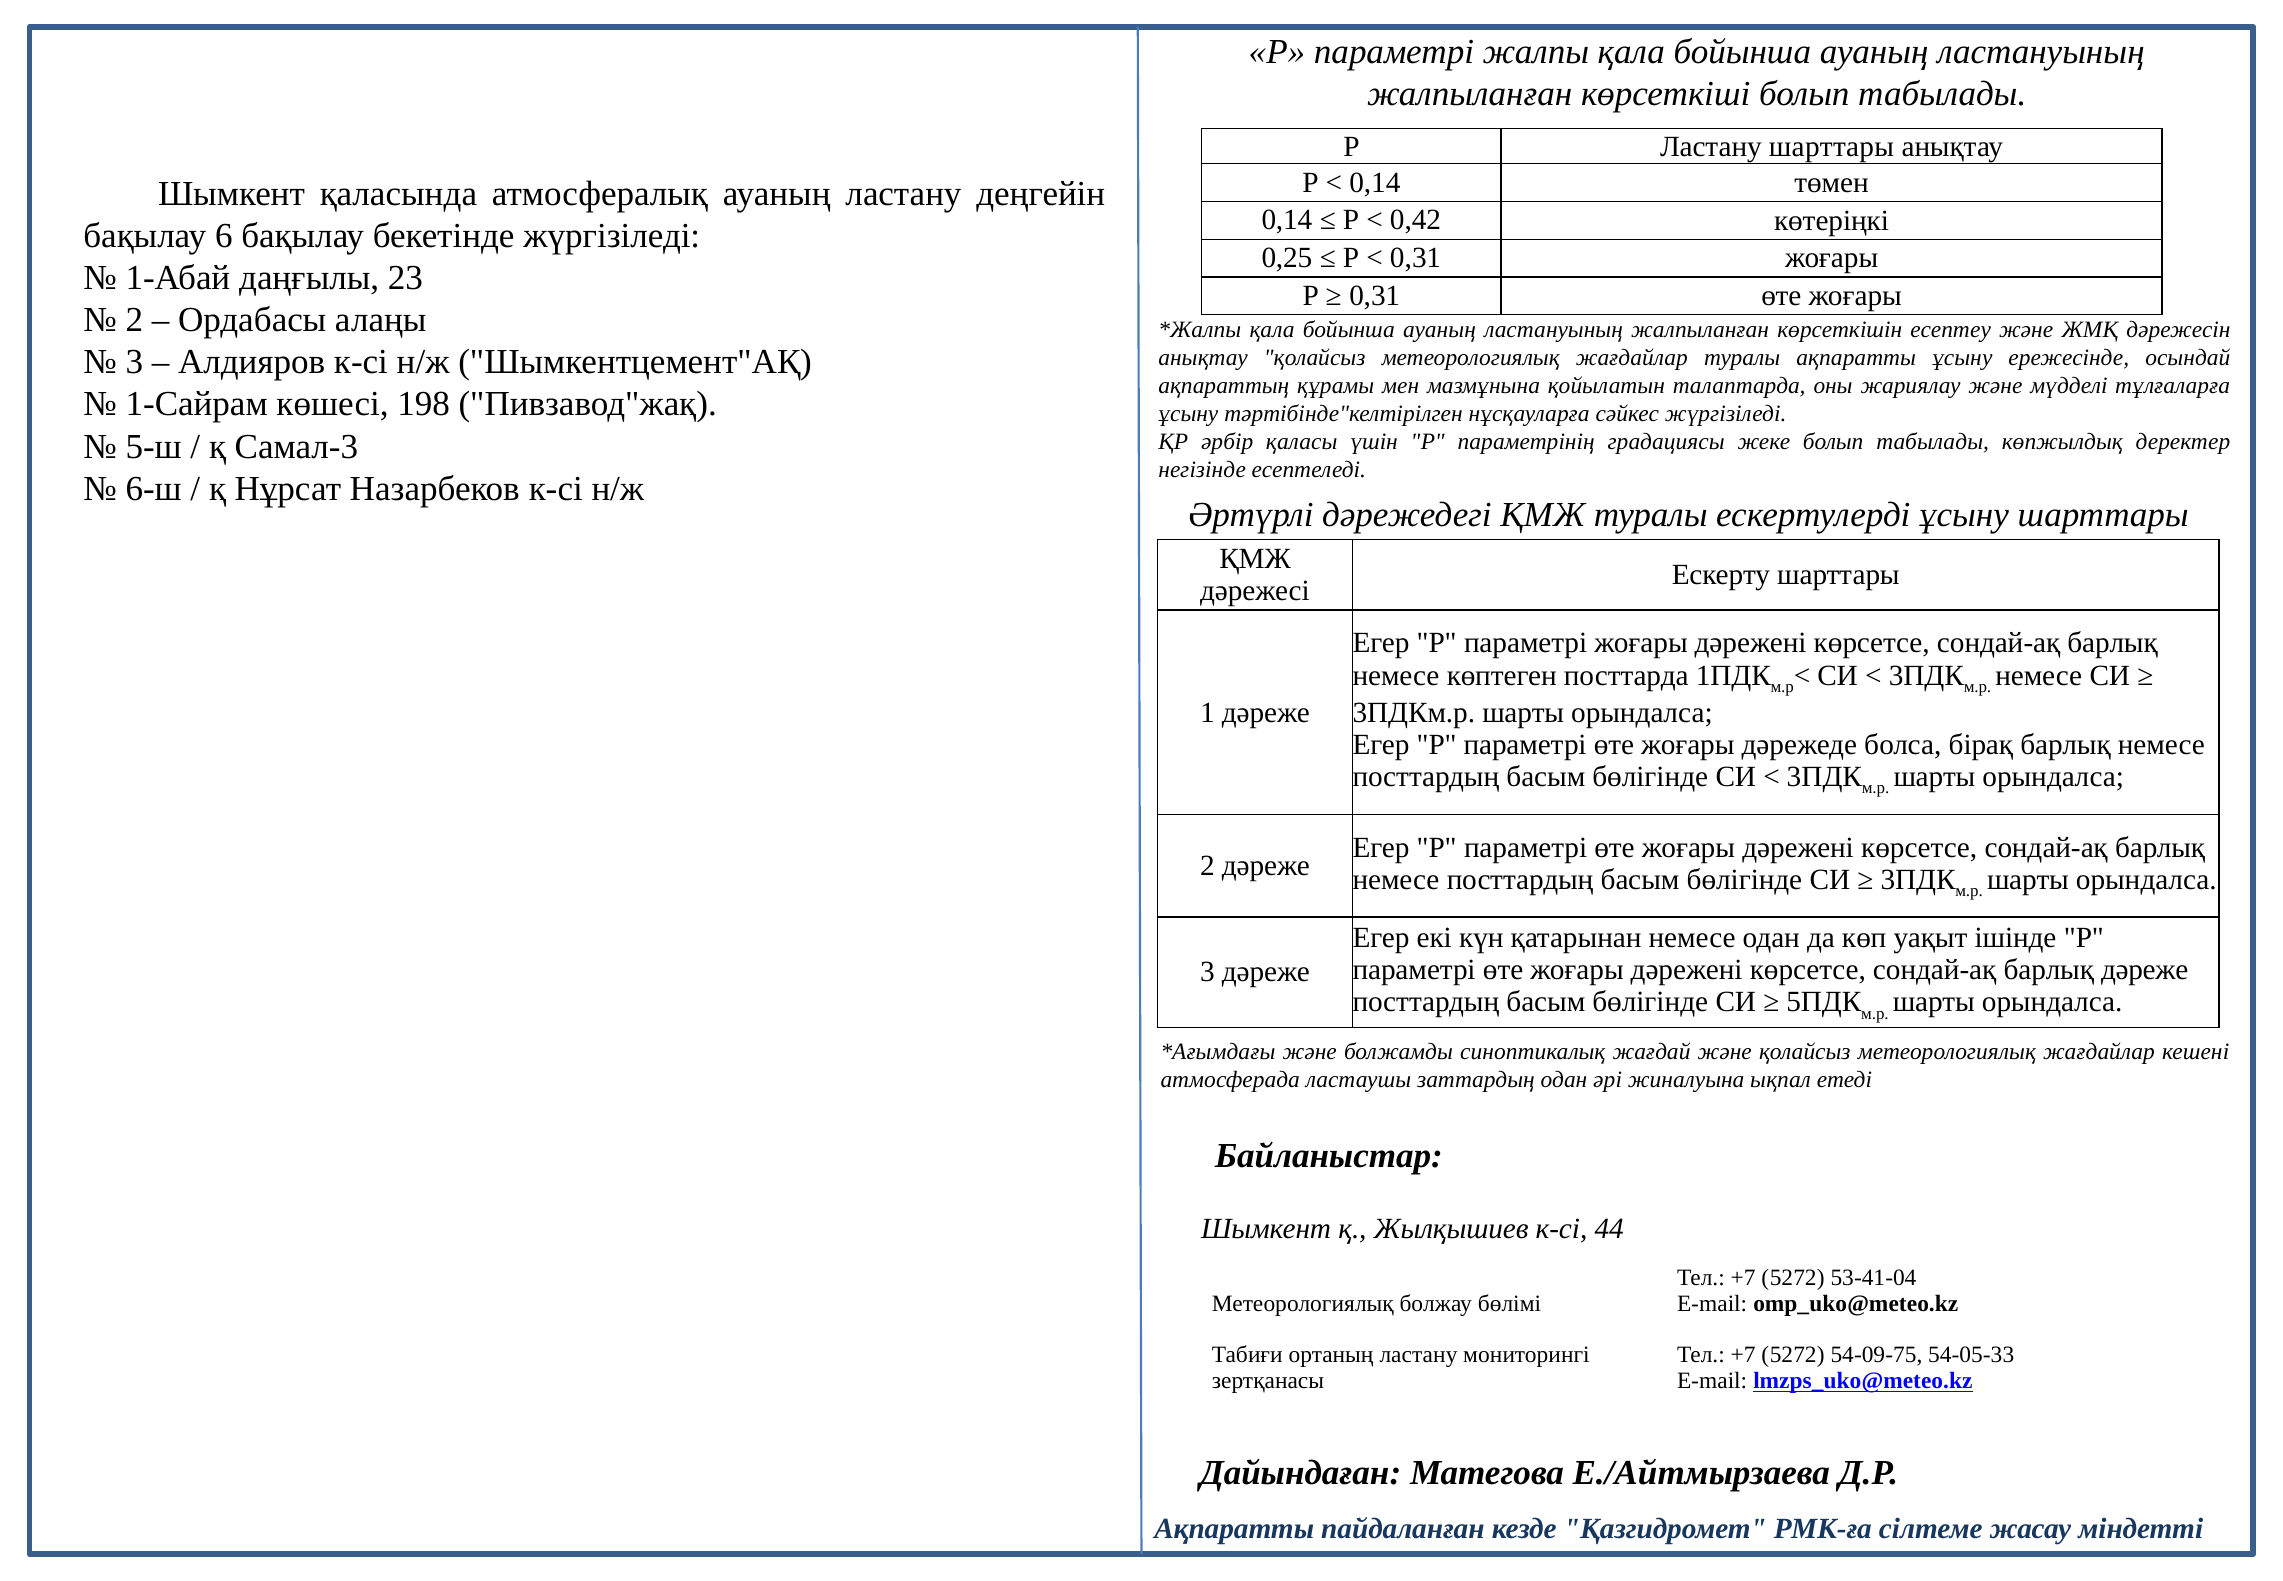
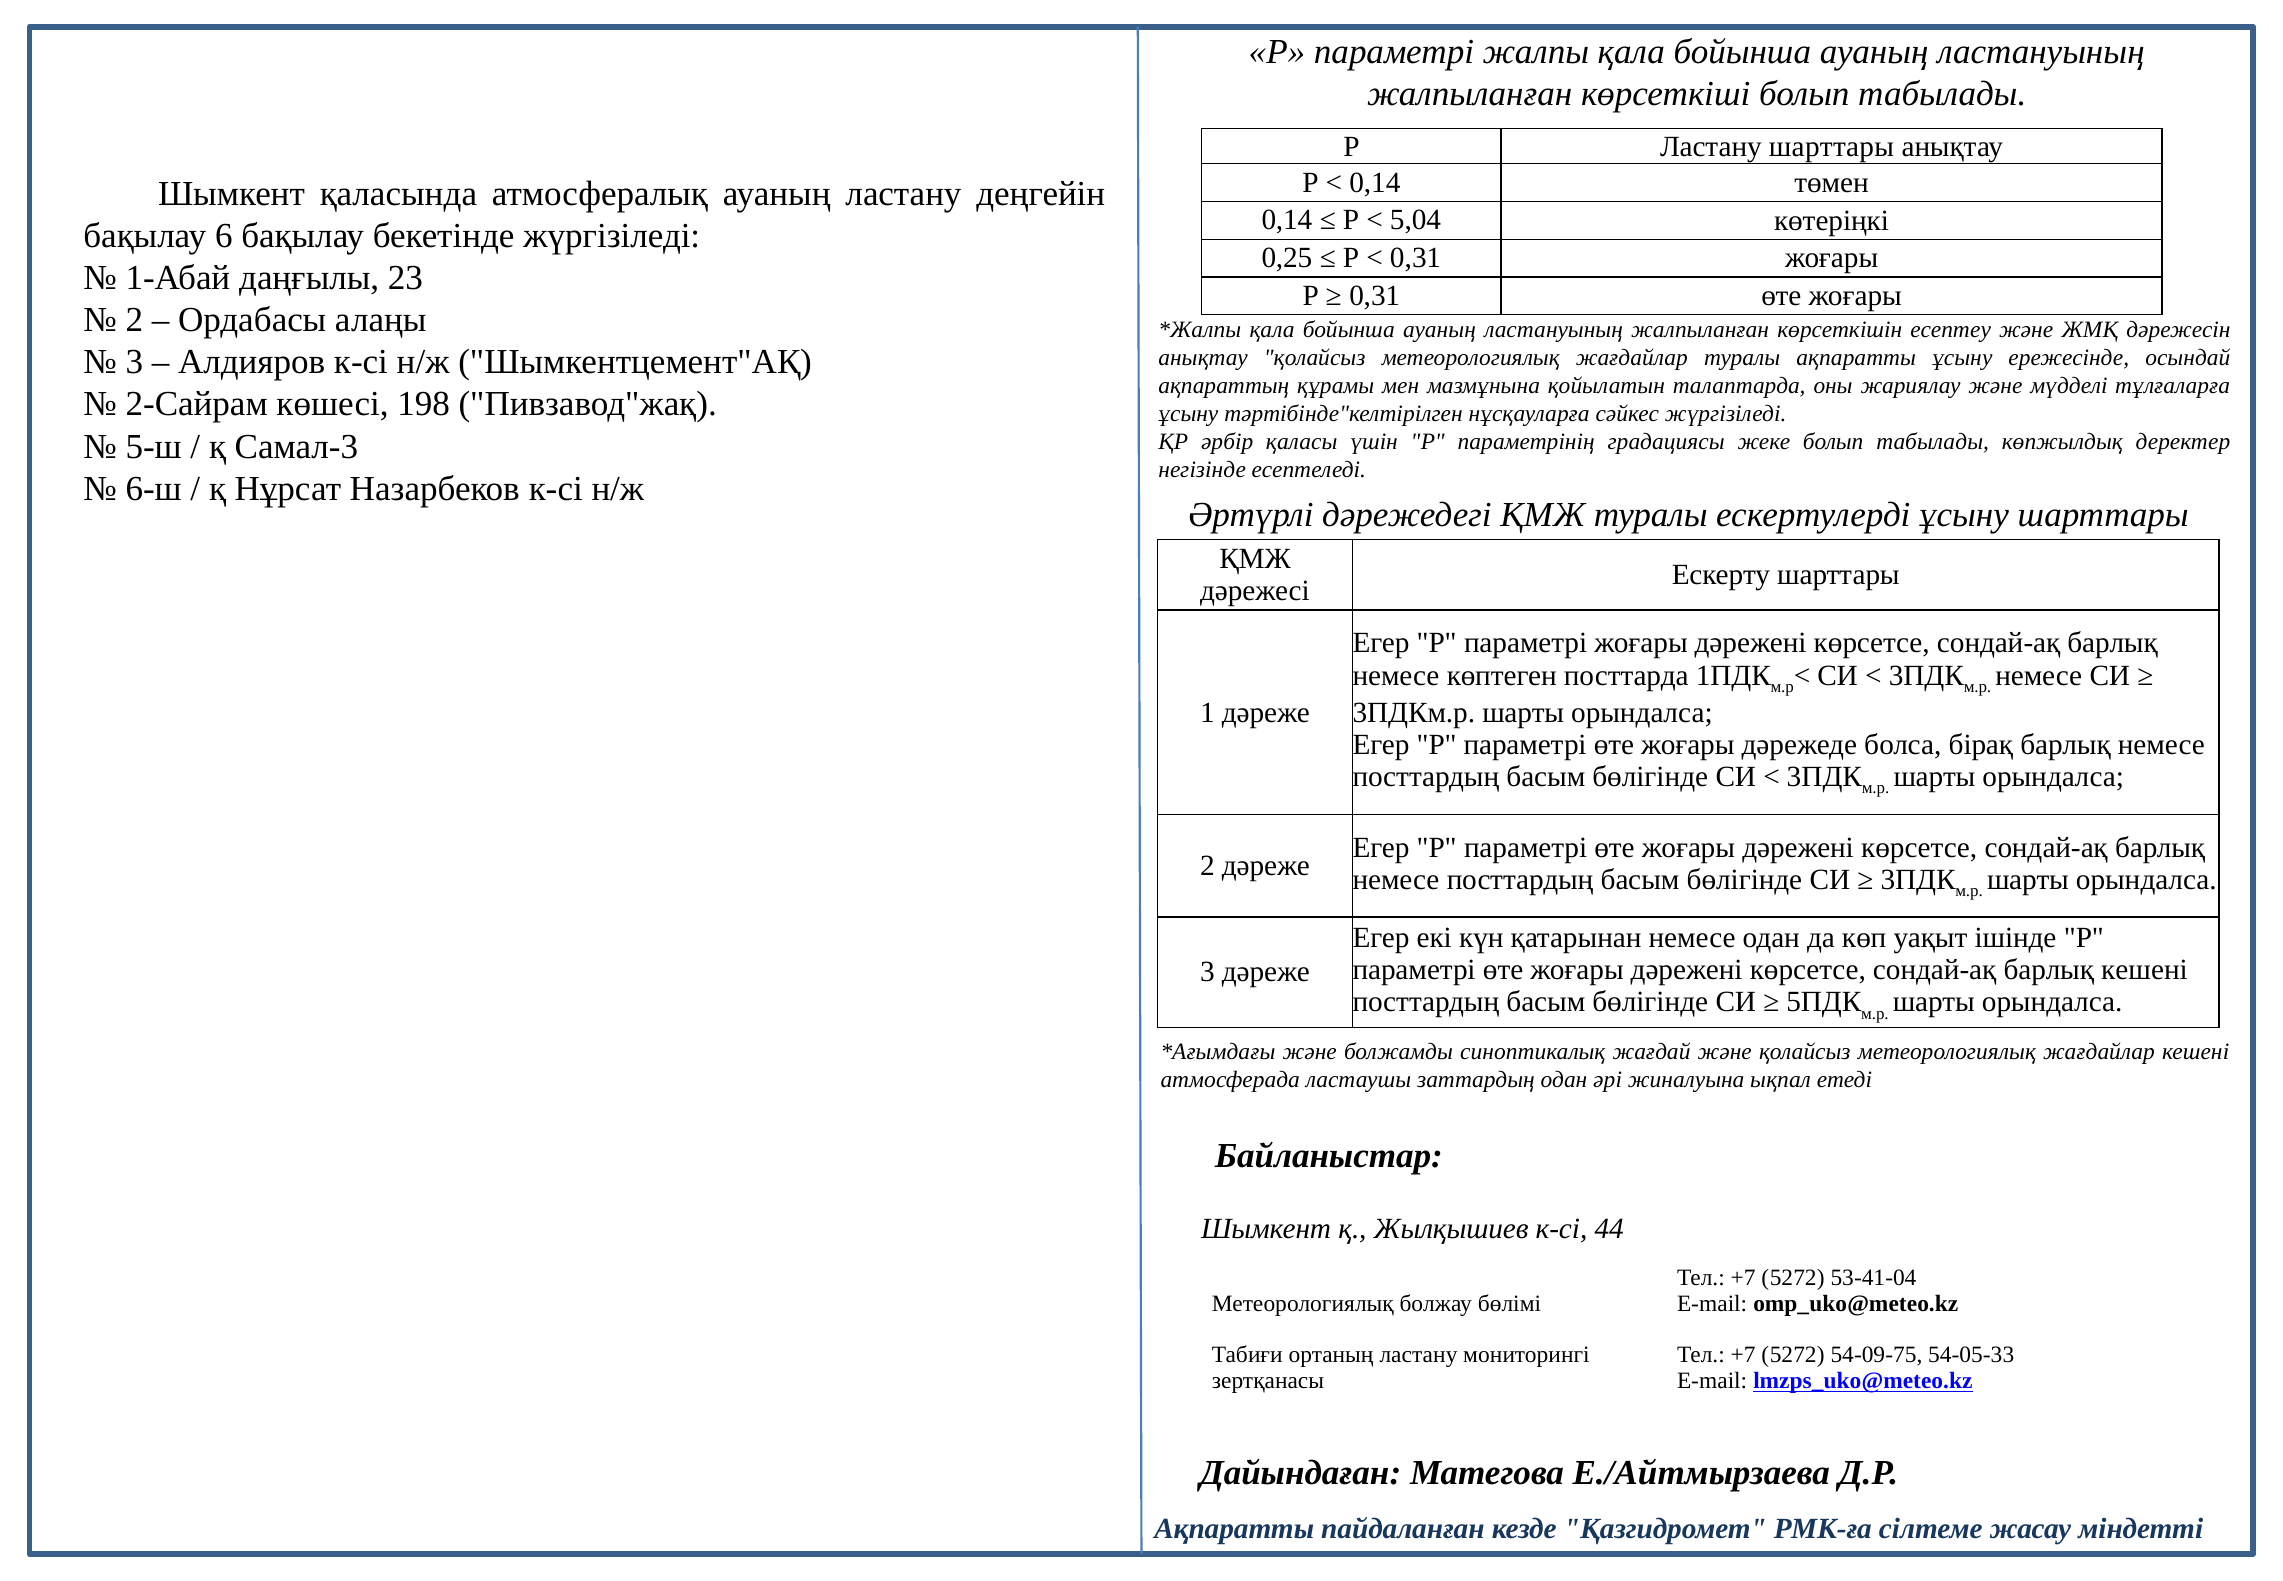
0,42: 0,42 -> 5,04
1-Сайрам: 1-Сайрам -> 2-Сайрам
барлық дәреже: дәреже -> кешені
